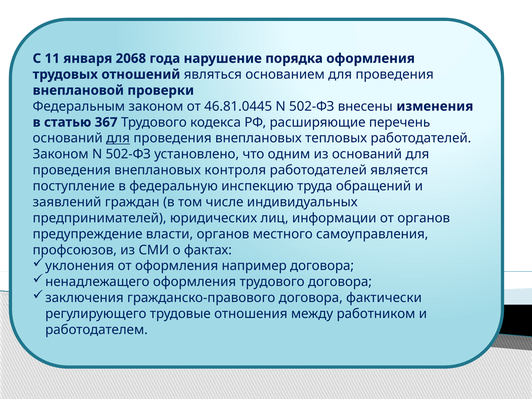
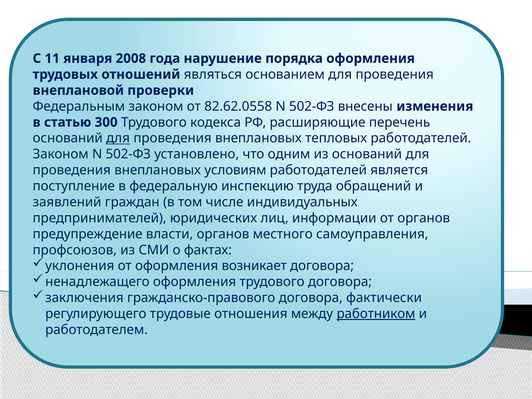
2068: 2068 -> 2008
46.81.0445: 46.81.0445 -> 82.62.0558
367: 367 -> 300
контроля: контроля -> условиям
например: например -> возникает
работником underline: none -> present
